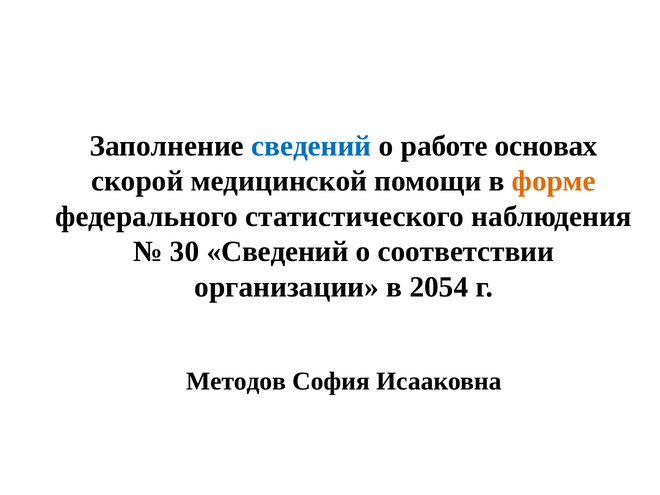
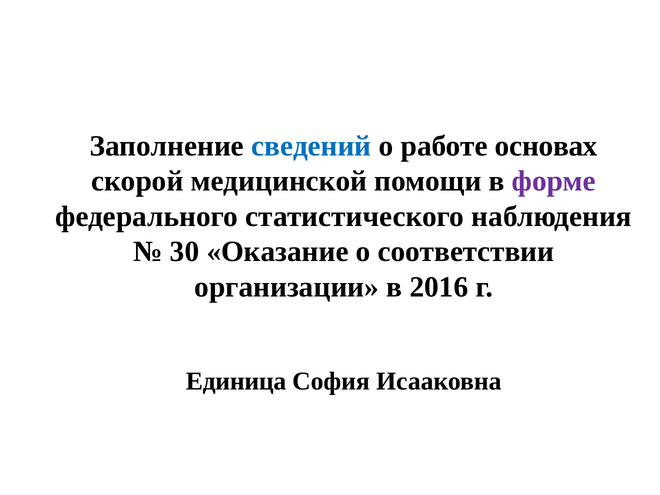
форме colour: orange -> purple
30 Сведений: Сведений -> Оказание
2054: 2054 -> 2016
Методов: Методов -> Единица
